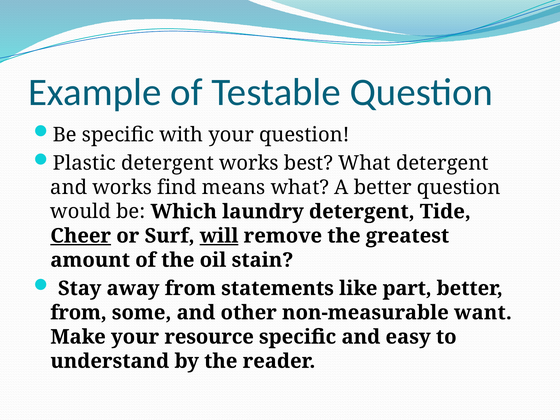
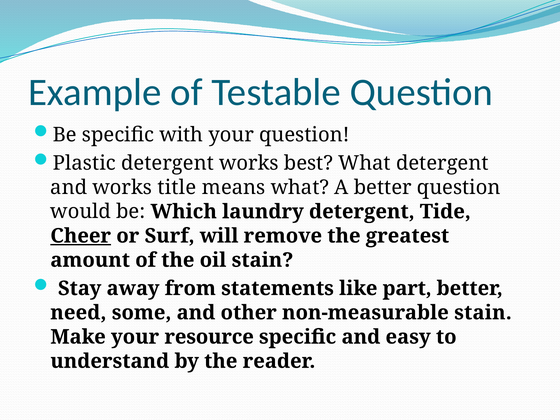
find: find -> title
will underline: present -> none
from at (79, 313): from -> need
non-measurable want: want -> stain
